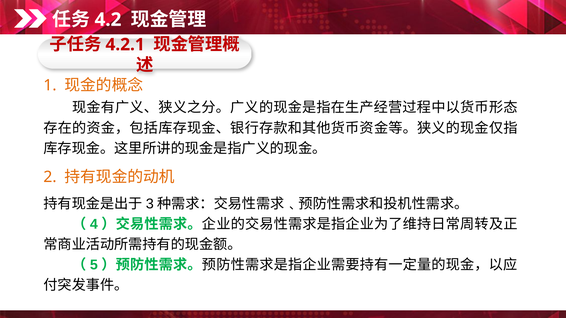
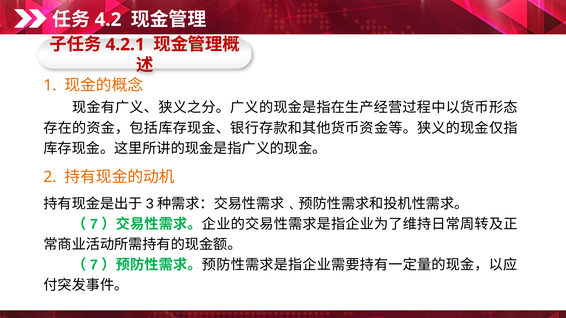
4 at (94, 224): 4 -> 7
5 at (94, 265): 5 -> 7
